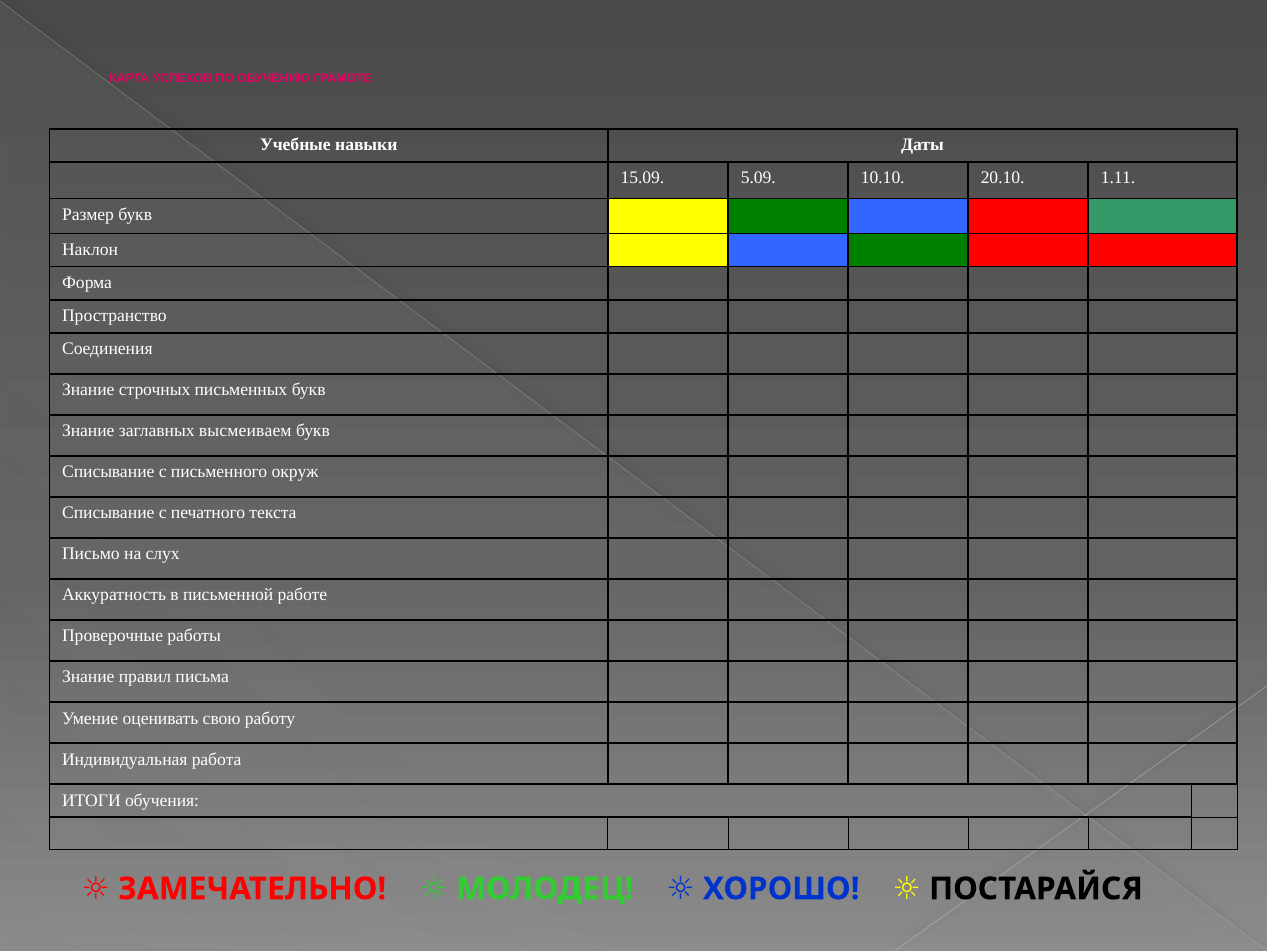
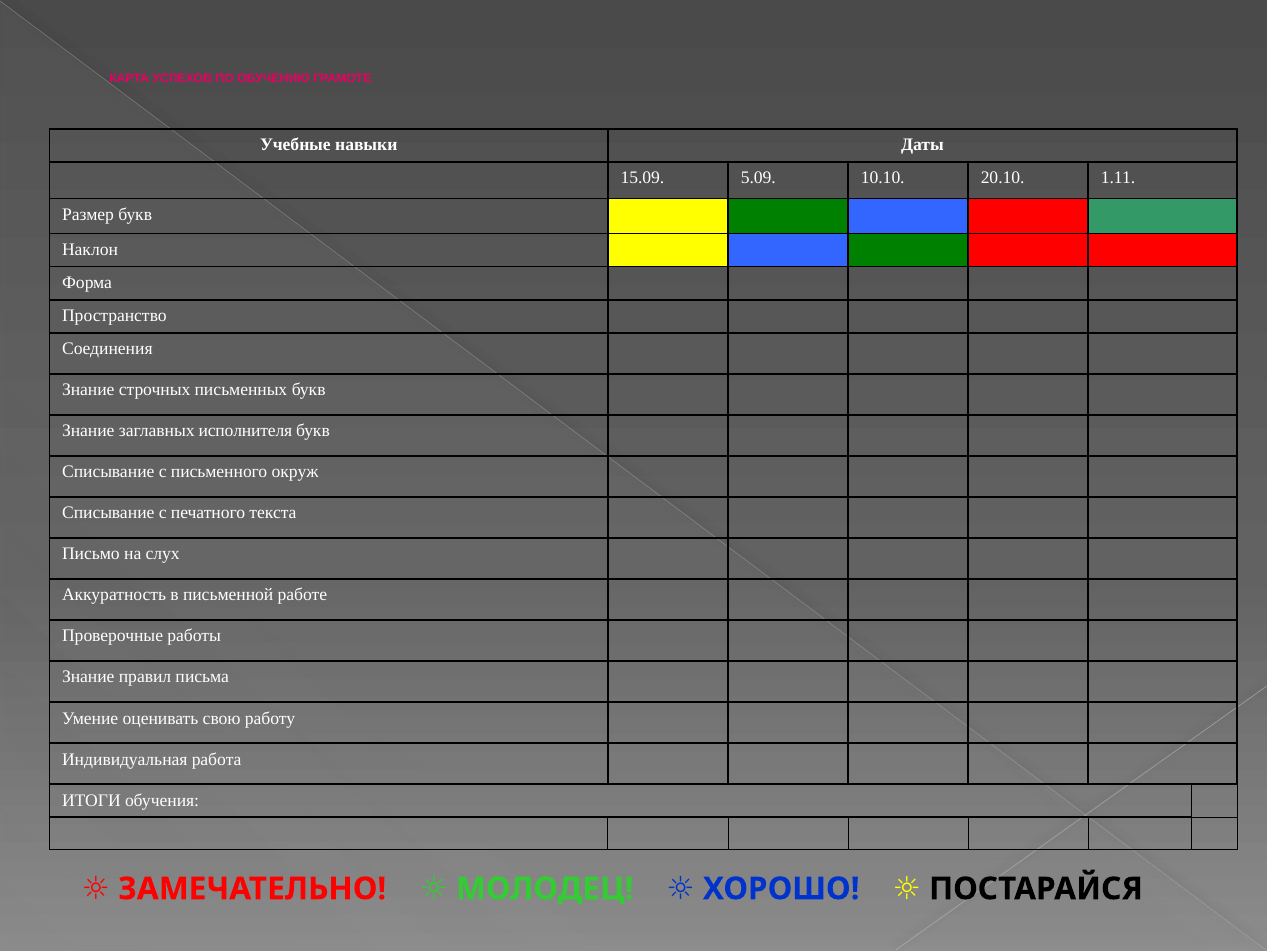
высмеиваем: высмеиваем -> исполнителя
